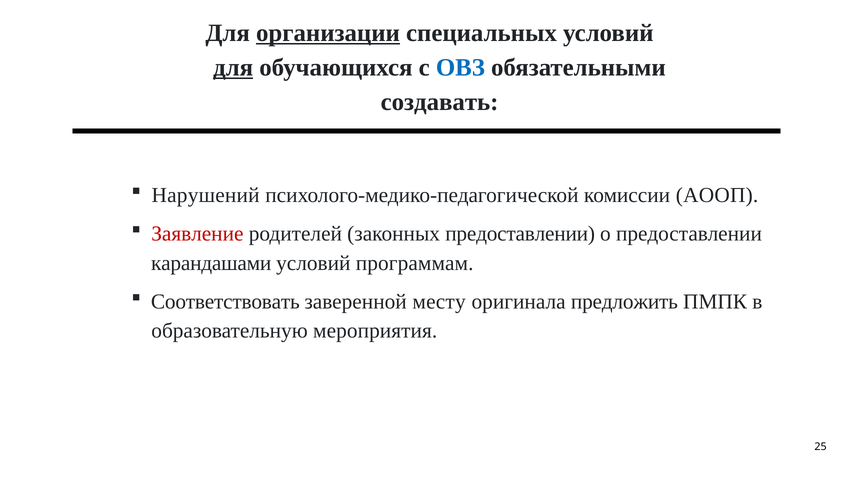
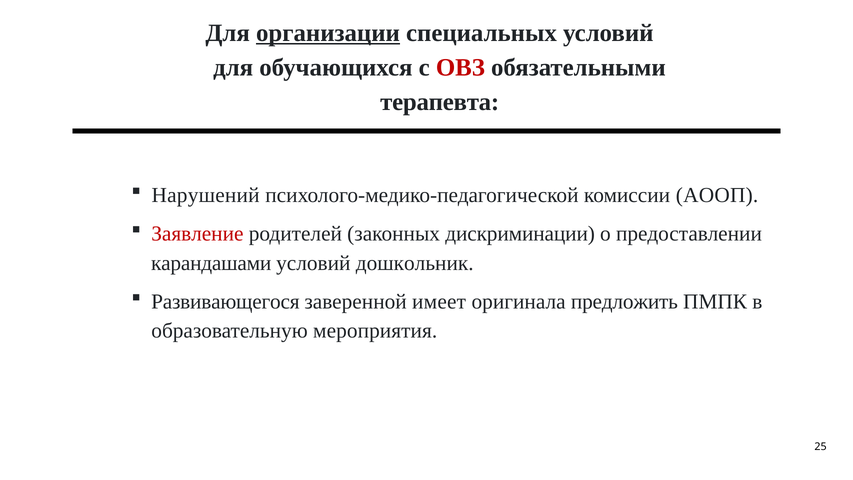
для at (233, 67) underline: present -> none
ОВЗ colour: blue -> red
создавать: создавать -> терапевта
законных предоставлении: предоставлении -> дискриминации
программам: программам -> дошкольник
Соответствовать: Соответствовать -> Развивающегося
месту: месту -> имеет
